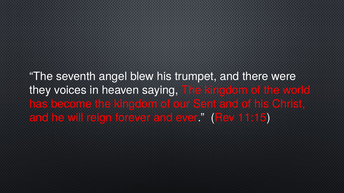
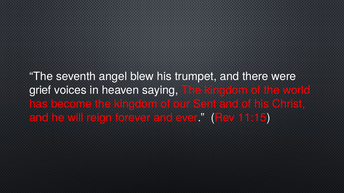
they: they -> grief
